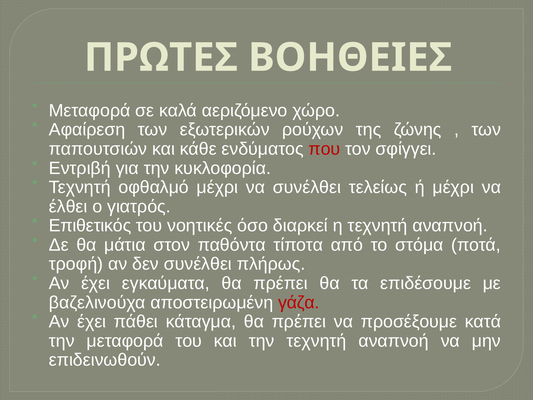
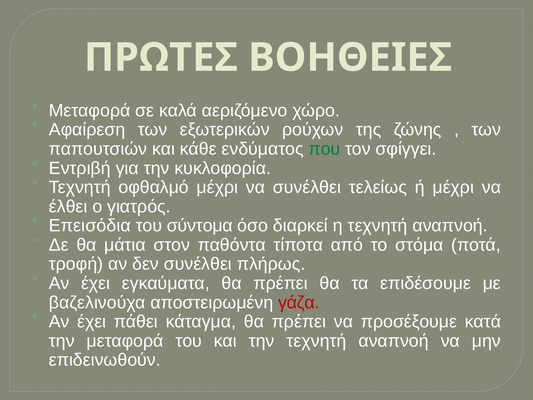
που colour: red -> green
Επιθετικός: Επιθετικός -> Επεισόδια
νοητικές: νοητικές -> σύντομα
